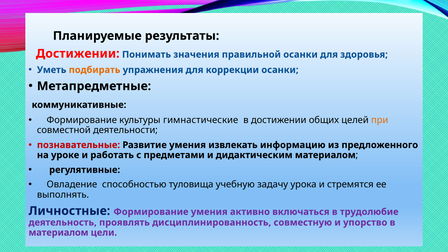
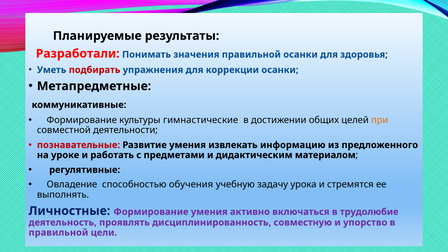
Достижении at (78, 54): Достижении -> Разработали
подбирать colour: orange -> red
туловища: туловища -> обучения
материалом at (58, 233): материалом -> правильной
